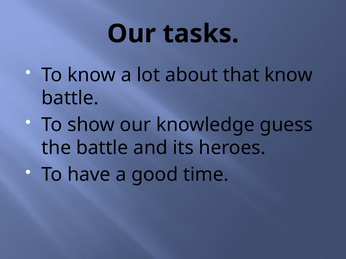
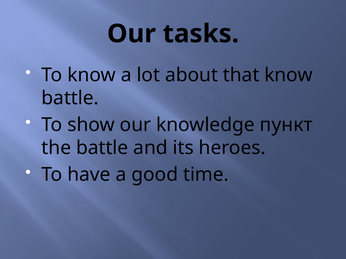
guess: guess -> пункт
